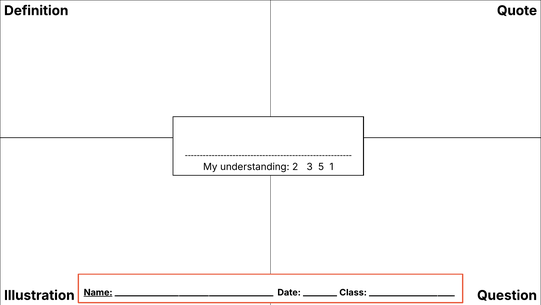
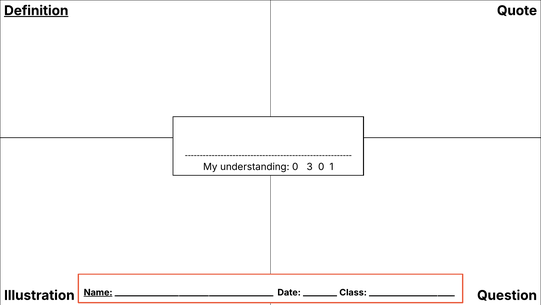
Definition underline: none -> present
understanding 2: 2 -> 0
3 5: 5 -> 0
